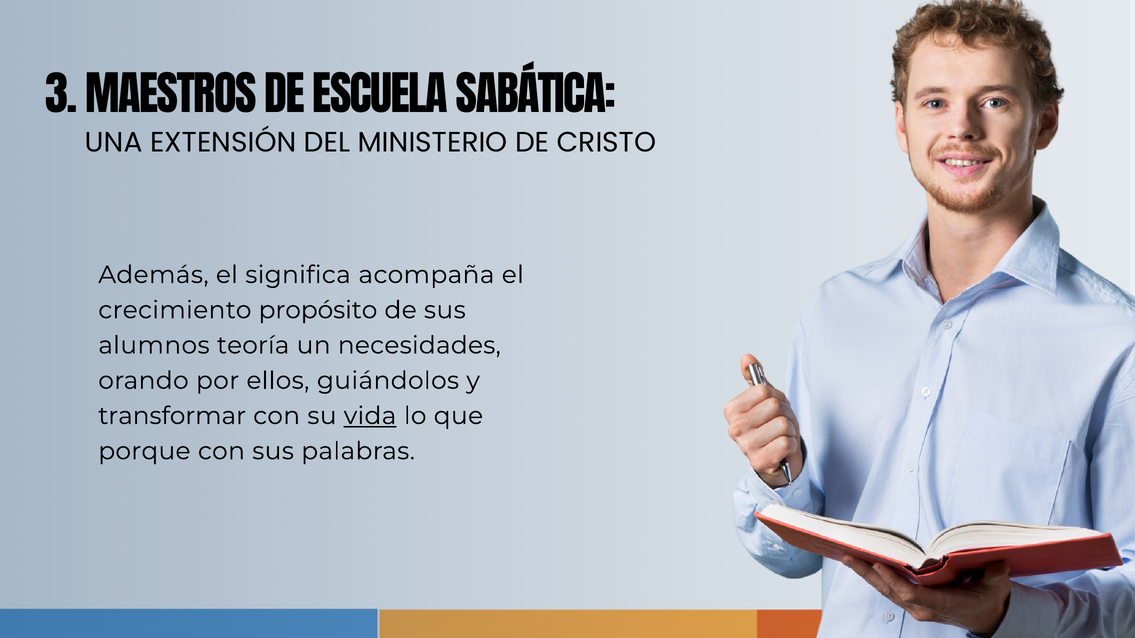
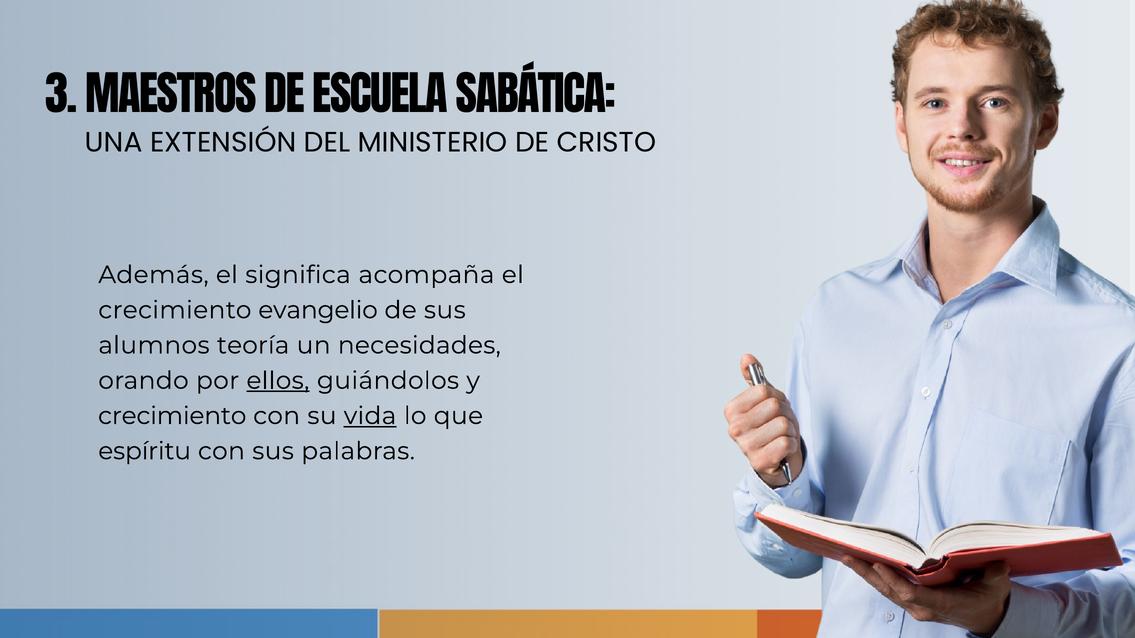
propósito: propósito -> evangelio
ellos underline: none -> present
transformar at (172, 416): transformar -> crecimiento
porque: porque -> espíritu
